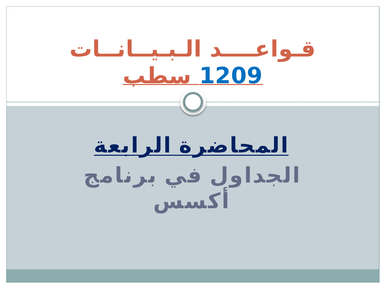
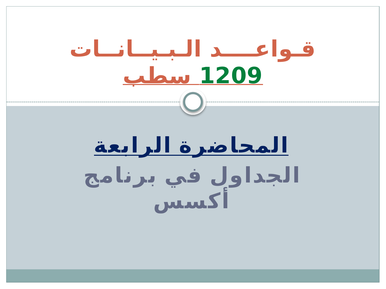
1209 colour: blue -> green
